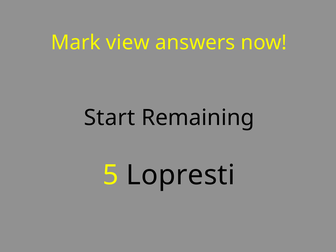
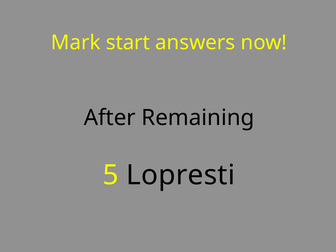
view: view -> start
Start: Start -> After
